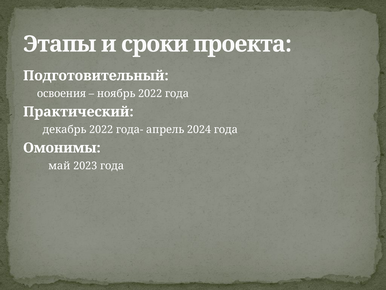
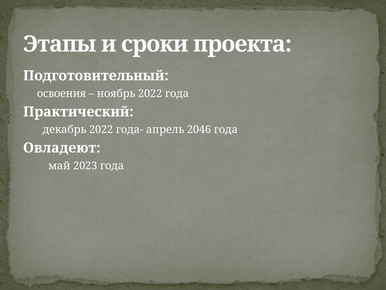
2024: 2024 -> 2046
Омонимы: Омонимы -> Овладеют
